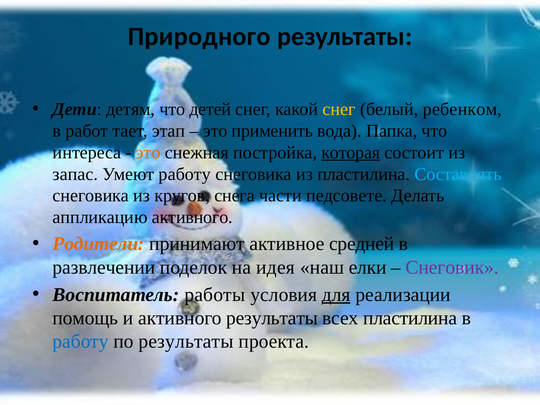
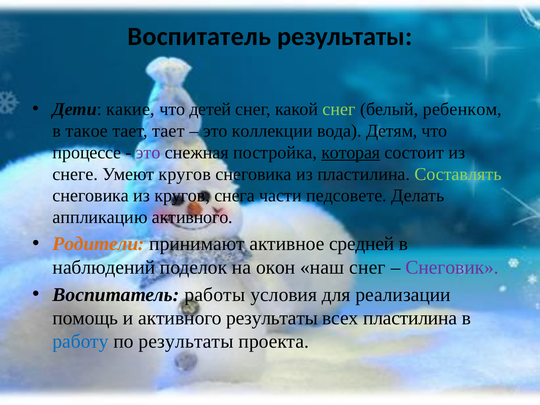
Природного at (199, 36): Природного -> Воспитатель
детям: детям -> какие
снег at (339, 109) colour: yellow -> light green
работ: работ -> такое
тает этап: этап -> тает
применить: применить -> коллекции
Папка: Папка -> Детям
интереса: интереса -> процессе
это at (148, 152) colour: orange -> purple
запас: запас -> снеге
Умеют работу: работу -> кругов
Составлять colour: light blue -> light green
развлечении: развлечении -> наблюдений
идея: идея -> окон
наш елки: елки -> снег
для underline: present -> none
